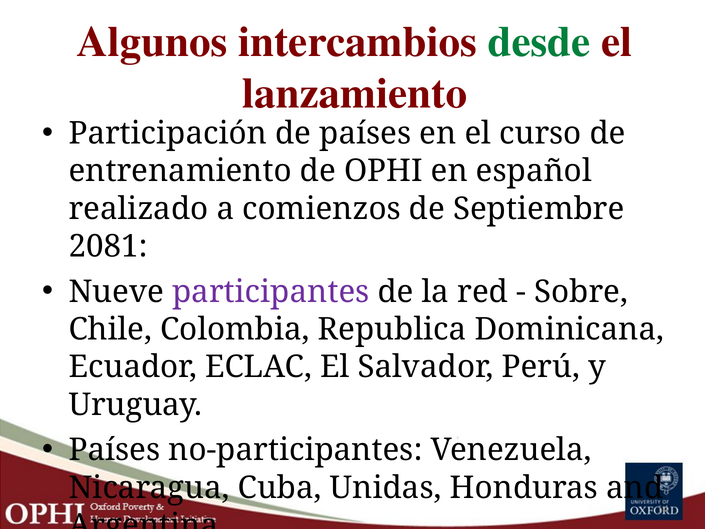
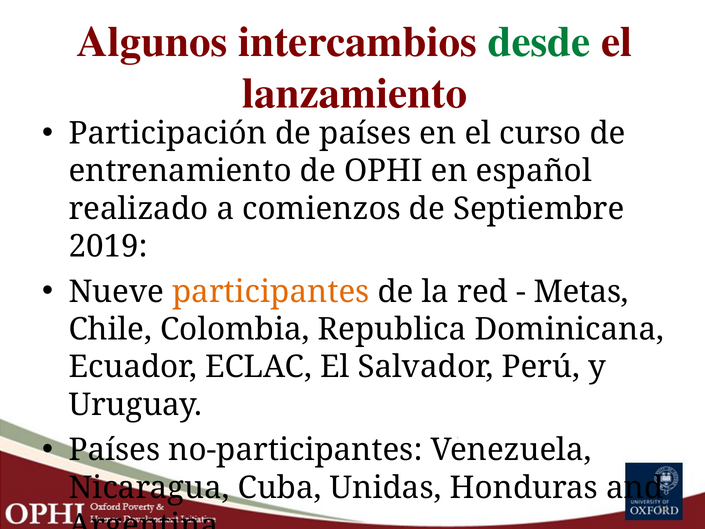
2081: 2081 -> 2019
participantes colour: purple -> orange
Sobre: Sobre -> Metas
